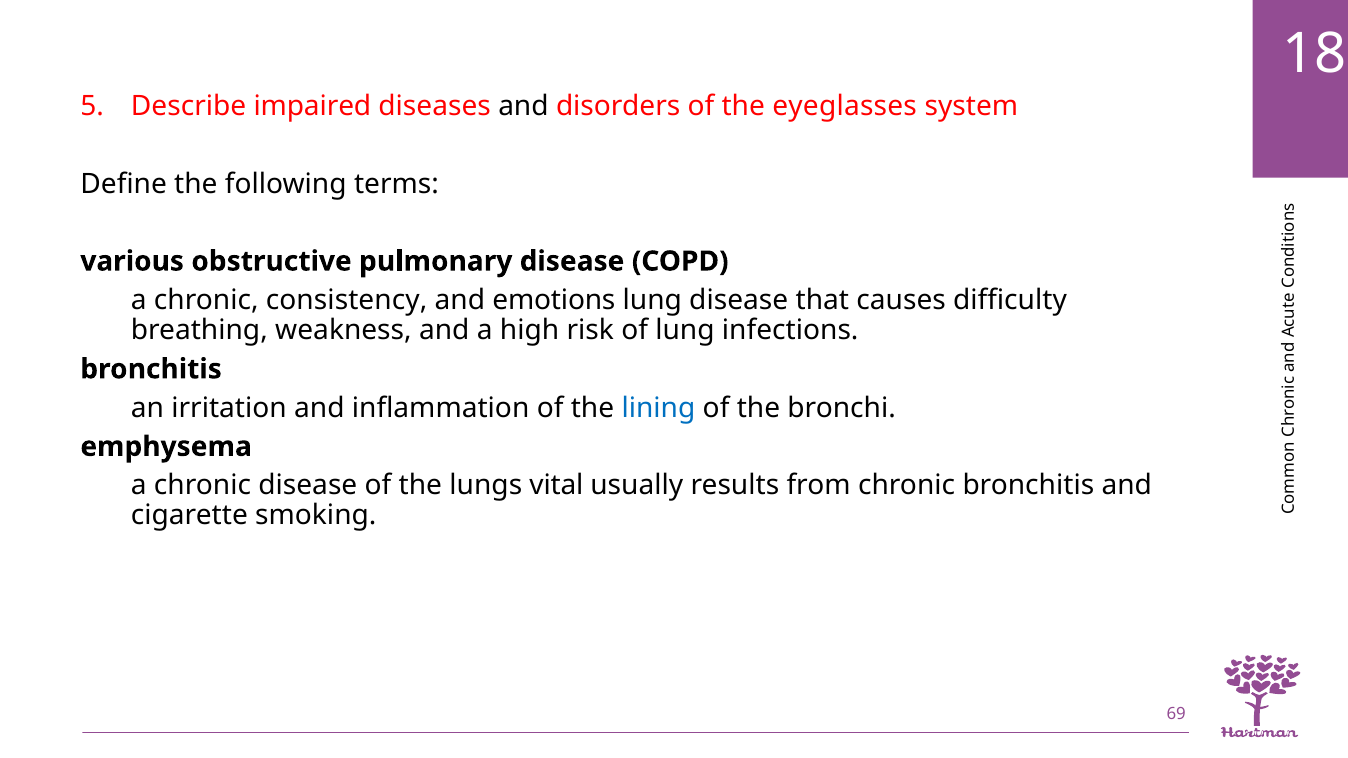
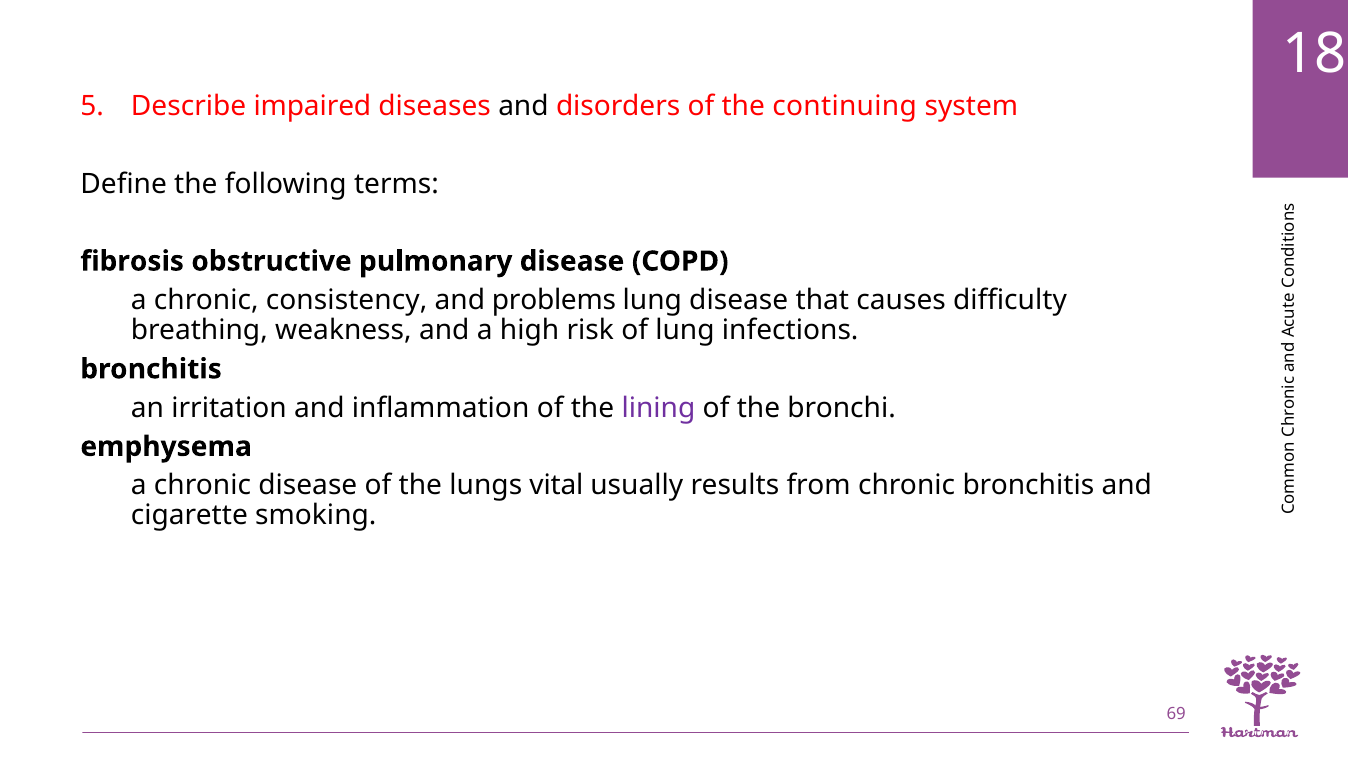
eyeglasses: eyeglasses -> continuing
various: various -> fibrosis
emotions: emotions -> problems
lining colour: blue -> purple
